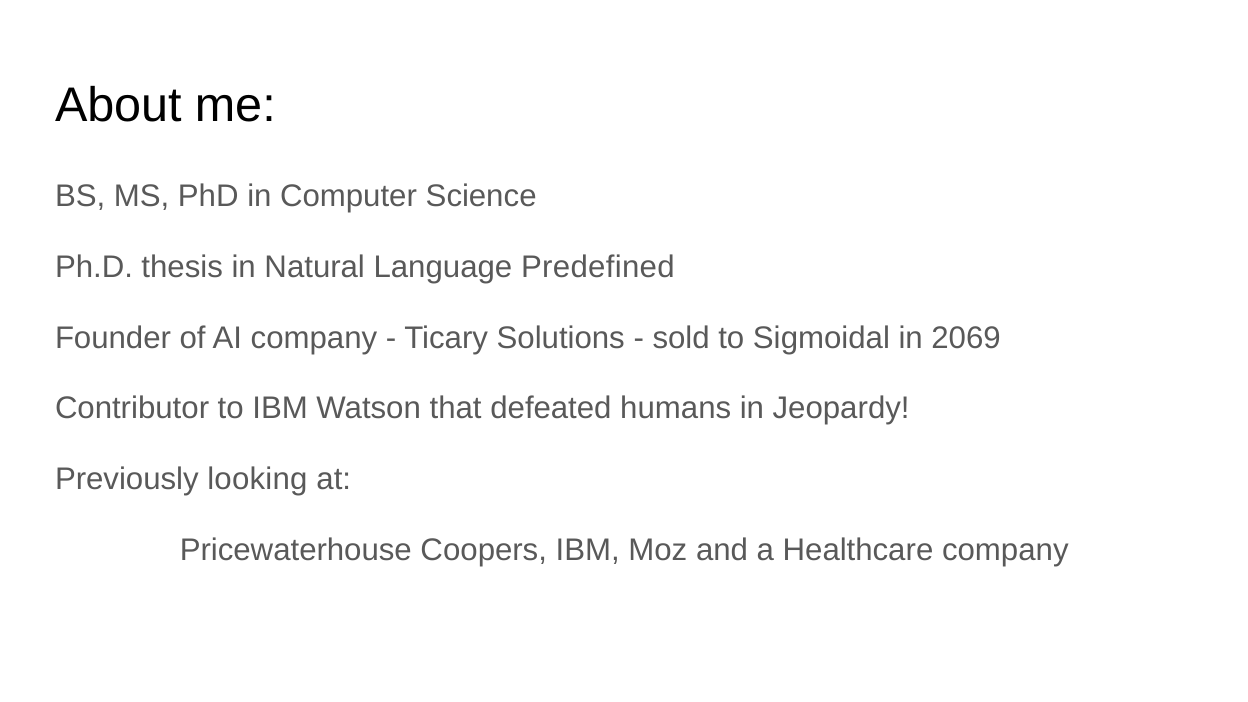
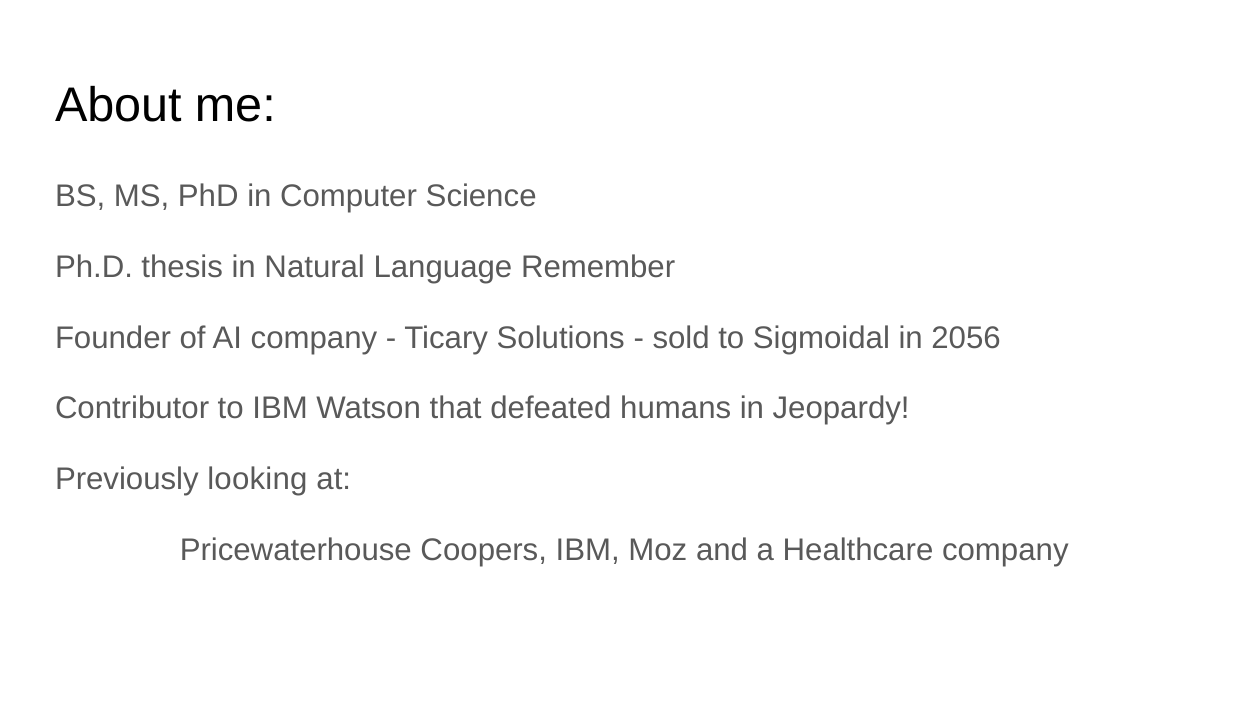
Predefined: Predefined -> Remember
2069: 2069 -> 2056
